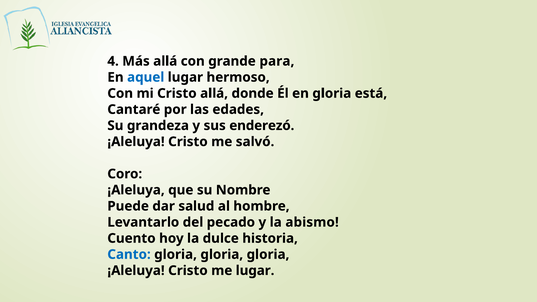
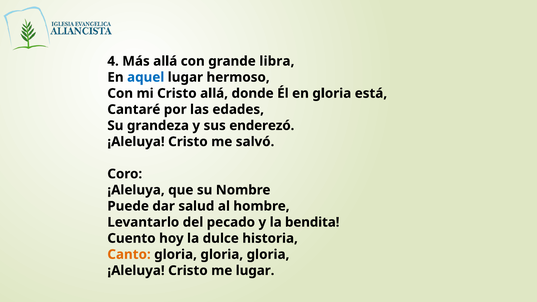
para: para -> libra
abismo: abismo -> bendita
Canto colour: blue -> orange
